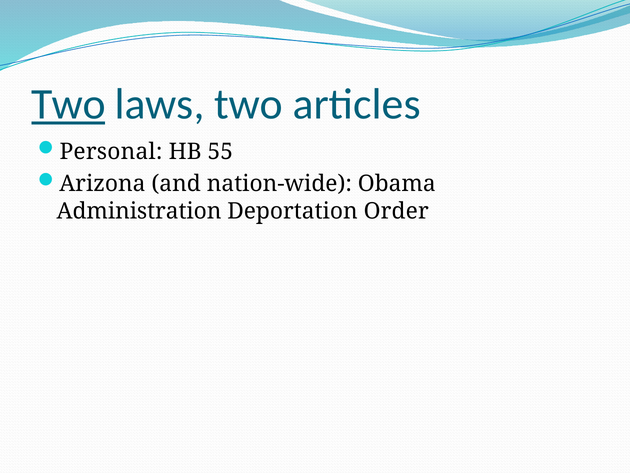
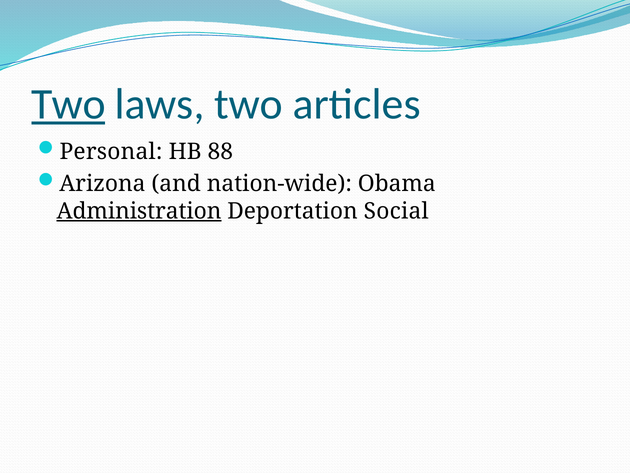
55: 55 -> 88
Administration underline: none -> present
Order: Order -> Social
